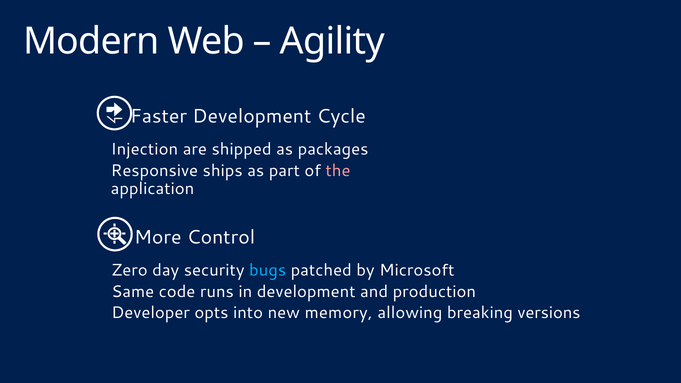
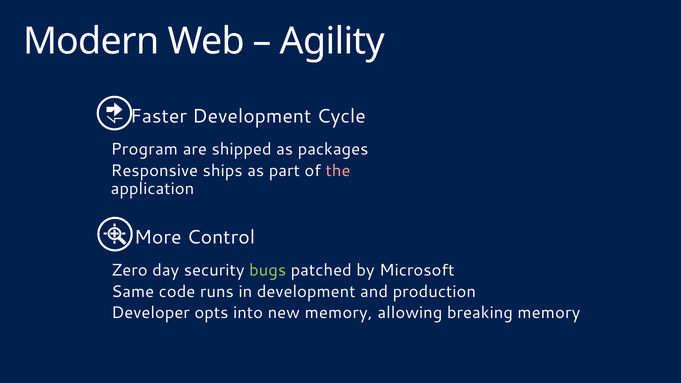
Injection: Injection -> Program
bugs colour: light blue -> light green
breaking versions: versions -> memory
